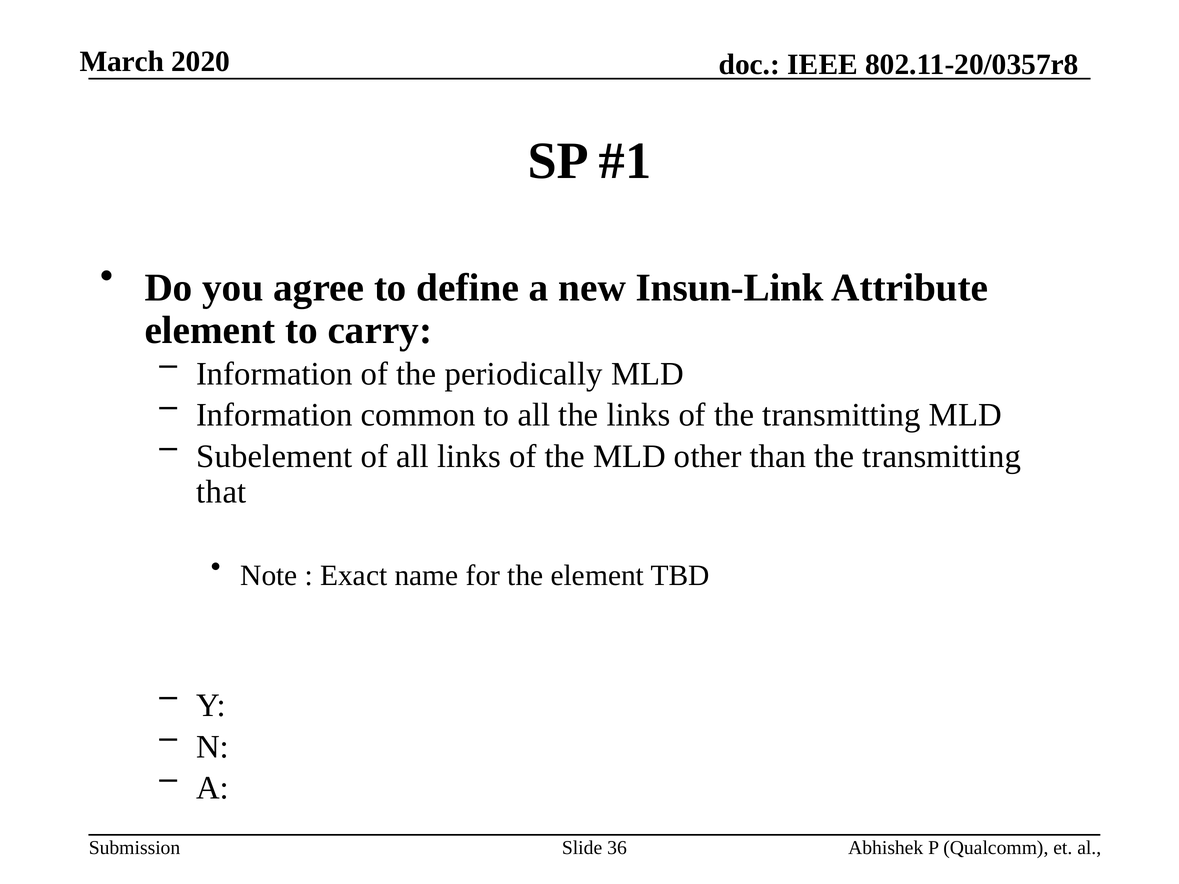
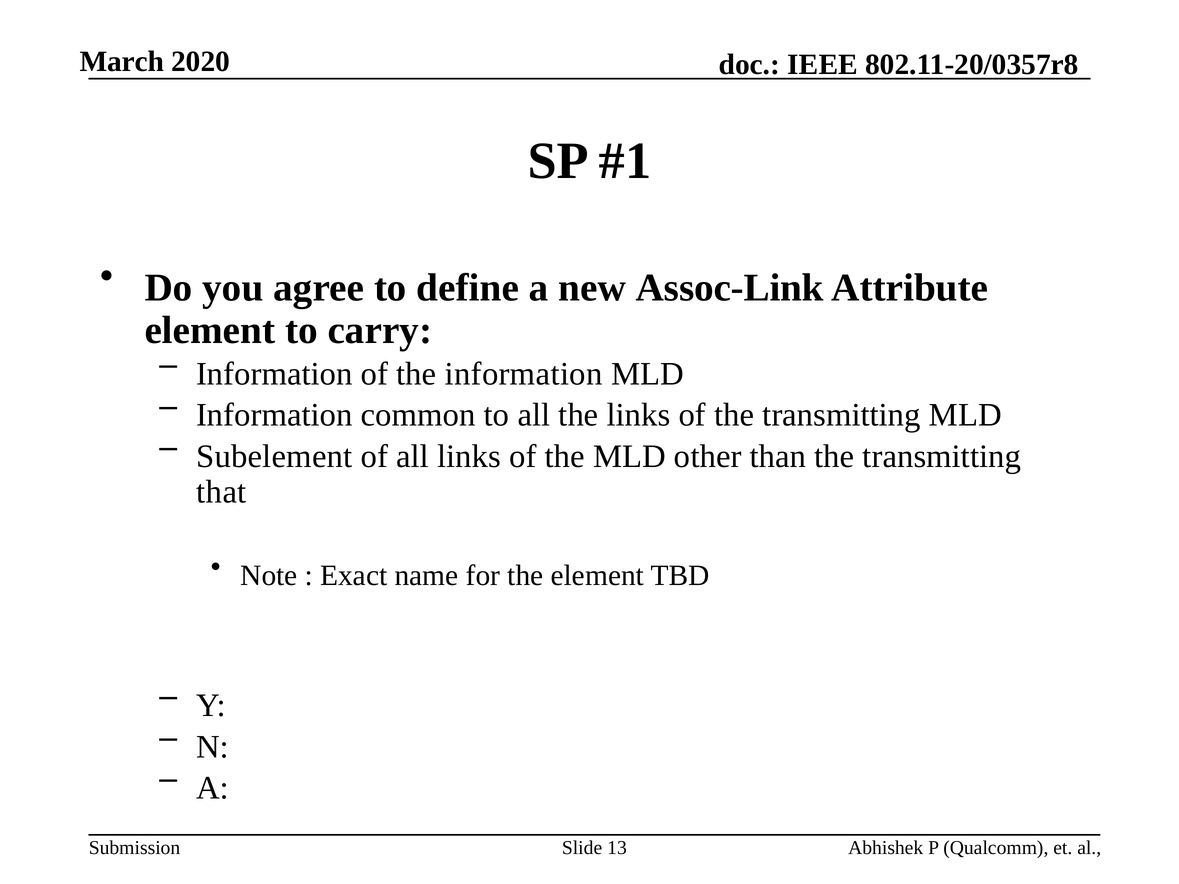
Insun-Link: Insun-Link -> Assoc-Link
the periodically: periodically -> information
36: 36 -> 13
